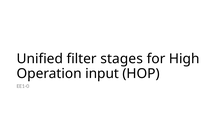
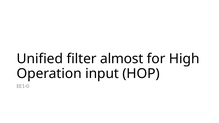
stages: stages -> almost
